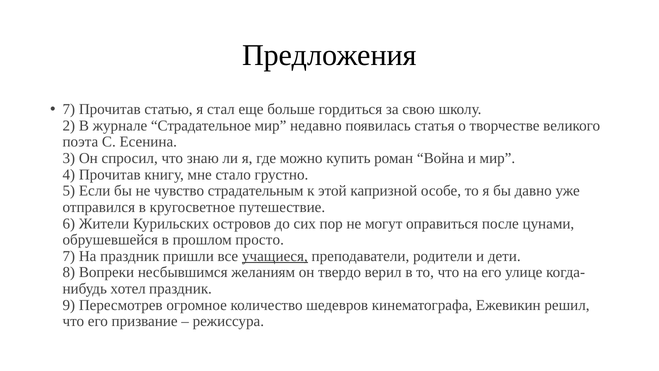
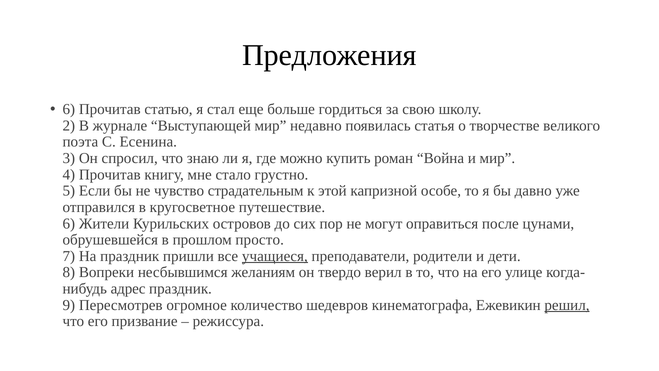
7 at (69, 109): 7 -> 6
Страдательное: Страдательное -> Выступающей
хотел: хотел -> адрес
решил underline: none -> present
